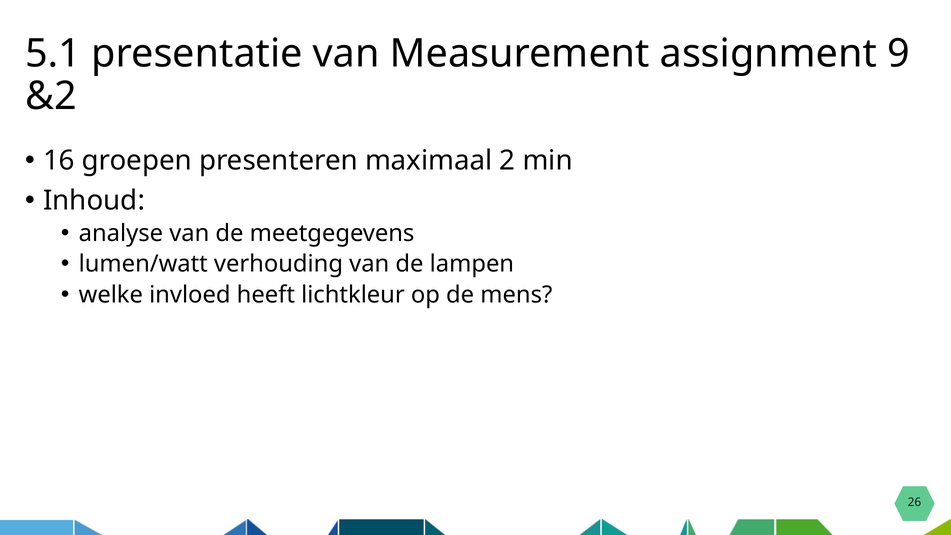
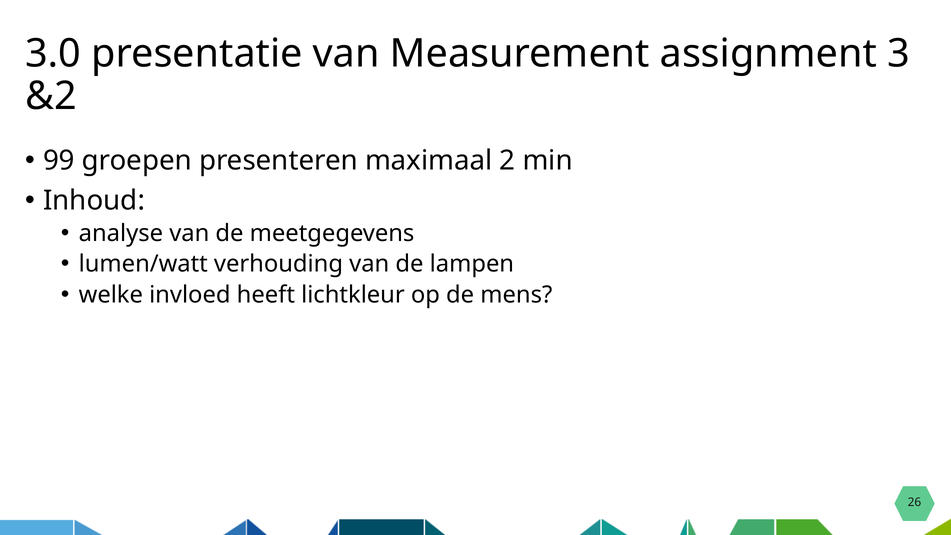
5.1: 5.1 -> 3.0
9: 9 -> 3
16: 16 -> 99
